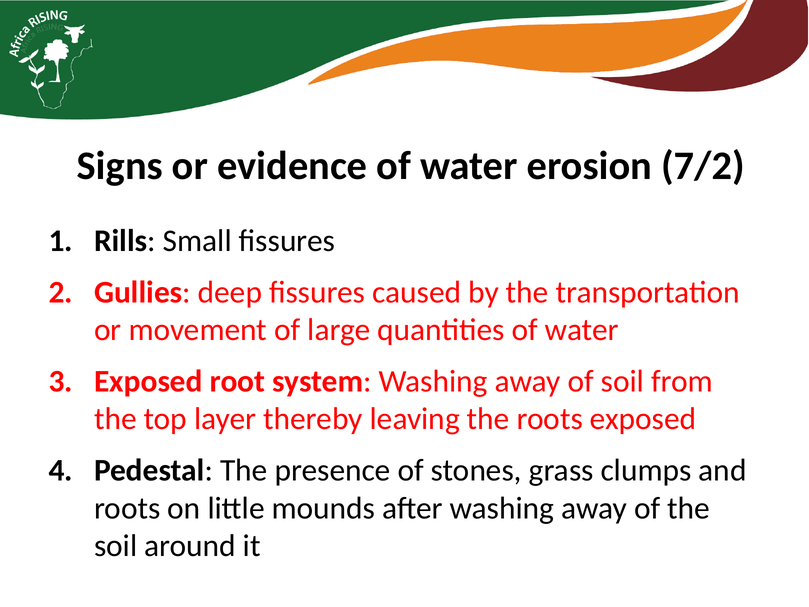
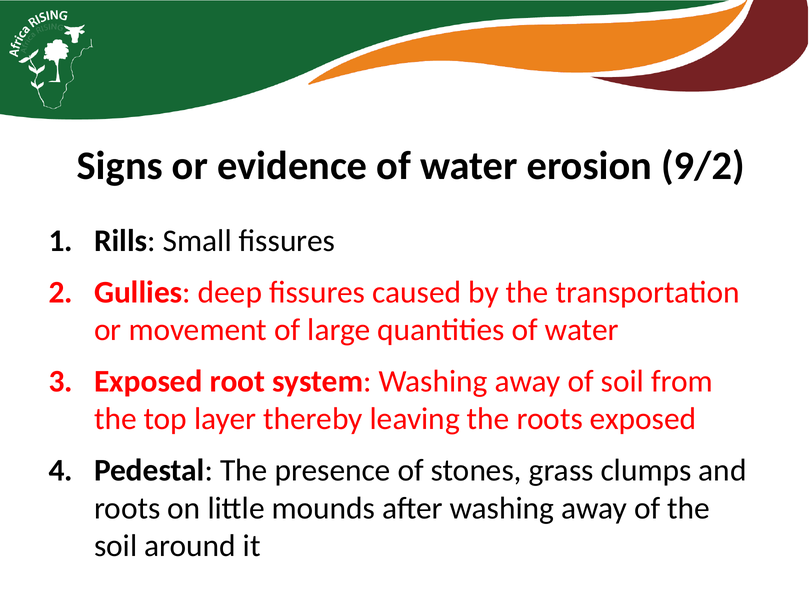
7/2: 7/2 -> 9/2
